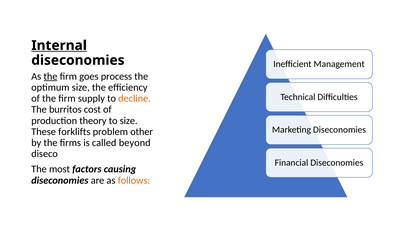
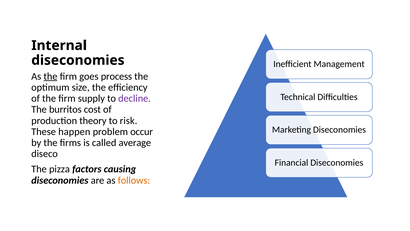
Internal underline: present -> none
decline colour: orange -> purple
to size: size -> risk
forklifts: forklifts -> happen
other: other -> occur
beyond: beyond -> average
most: most -> pizza
